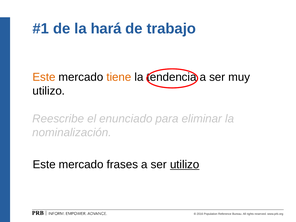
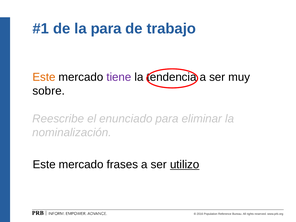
la hará: hará -> para
tiene colour: orange -> purple
utilizo at (49, 91): utilizo -> sobre
